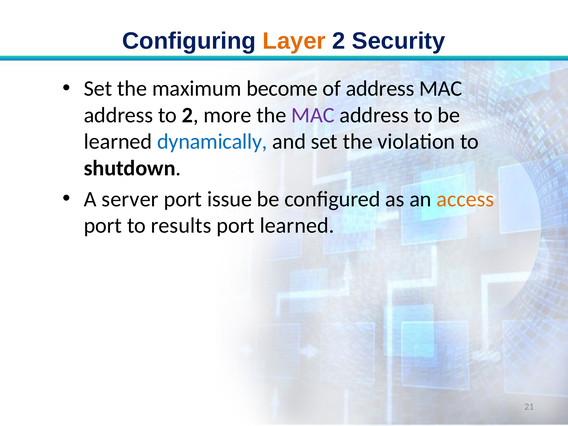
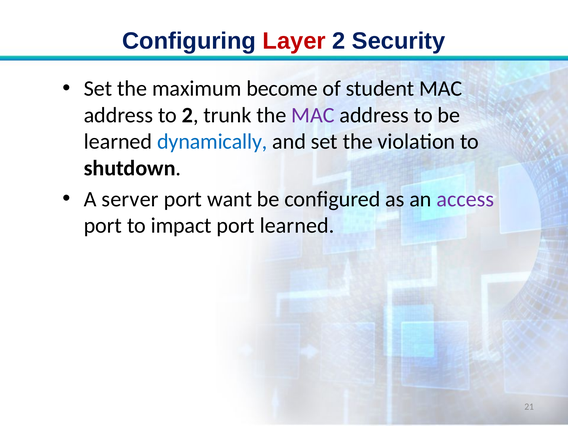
Layer colour: orange -> red
of address: address -> student
more: more -> trunk
issue: issue -> want
access colour: orange -> purple
results: results -> impact
